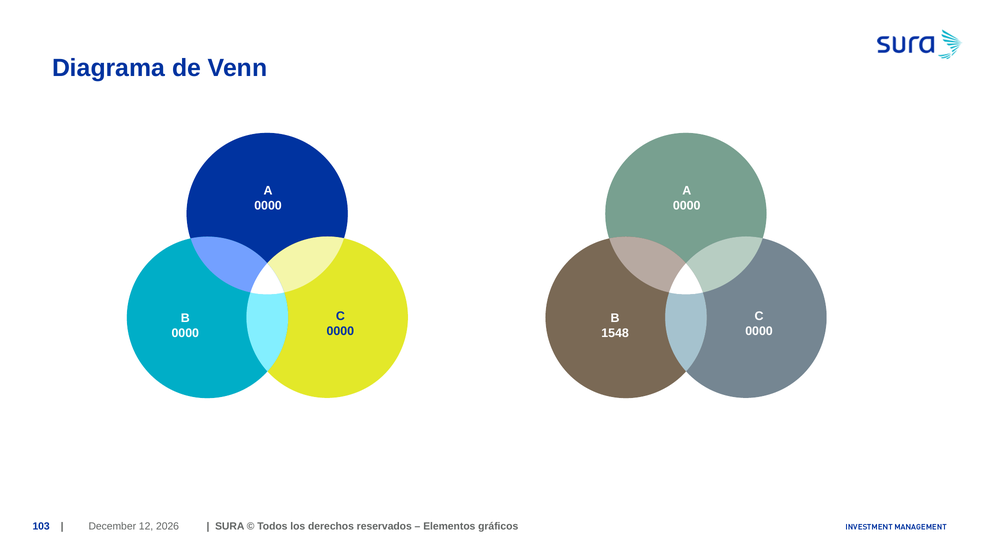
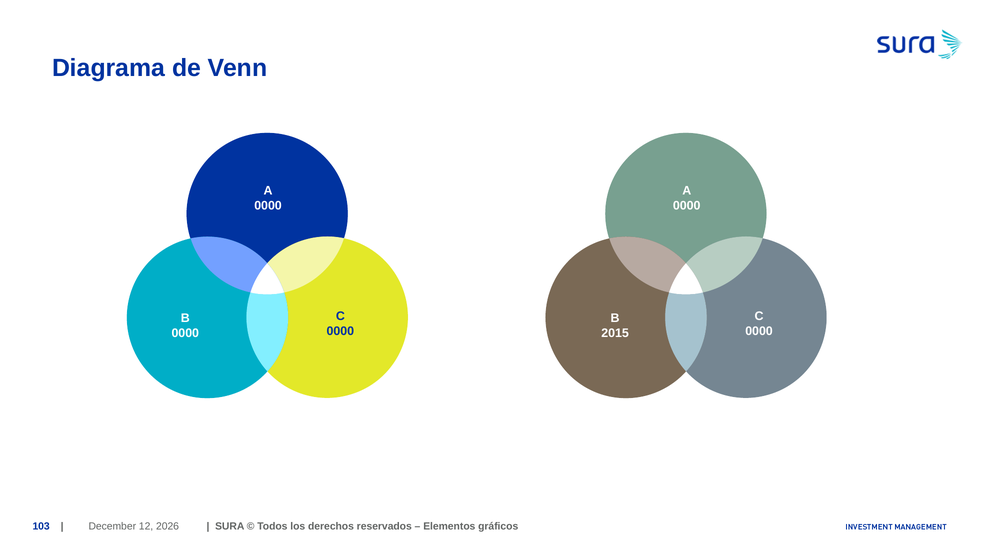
1548: 1548 -> 2015
